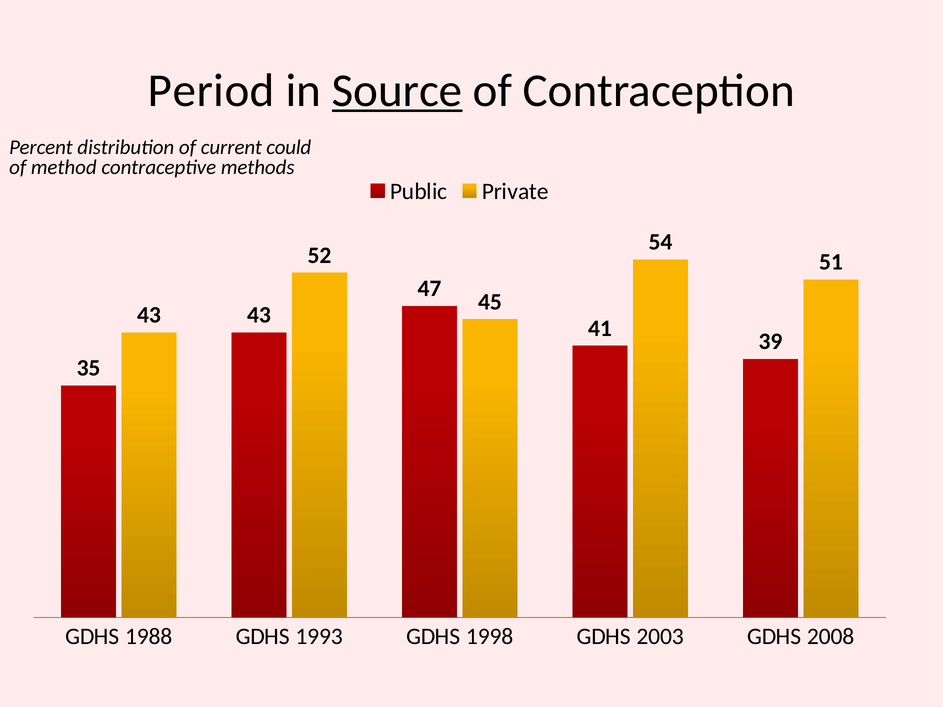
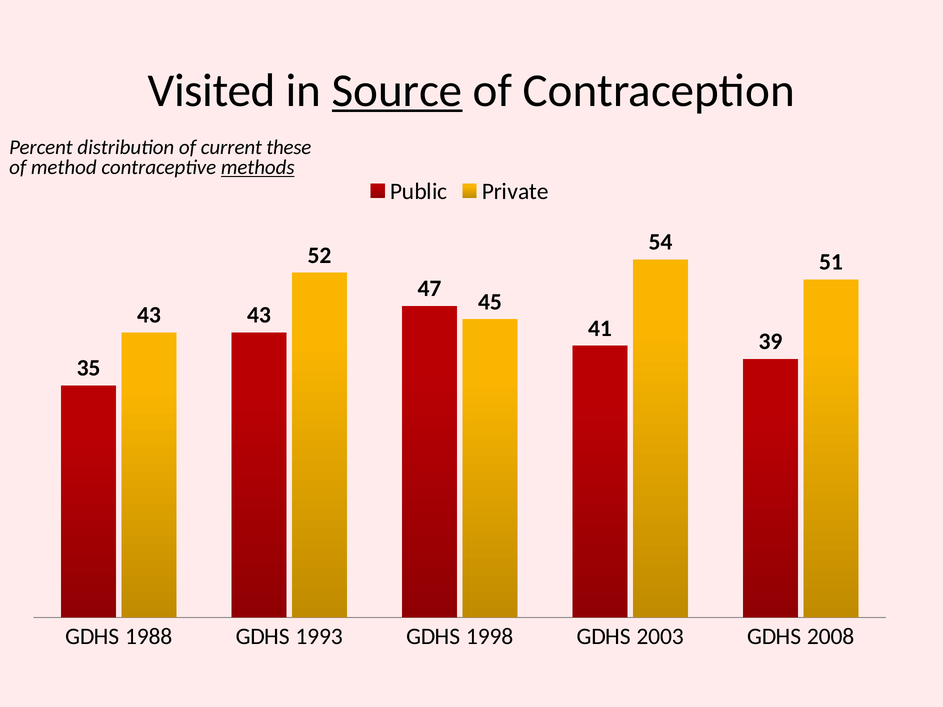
Period: Period -> Visited
could: could -> these
methods underline: none -> present
